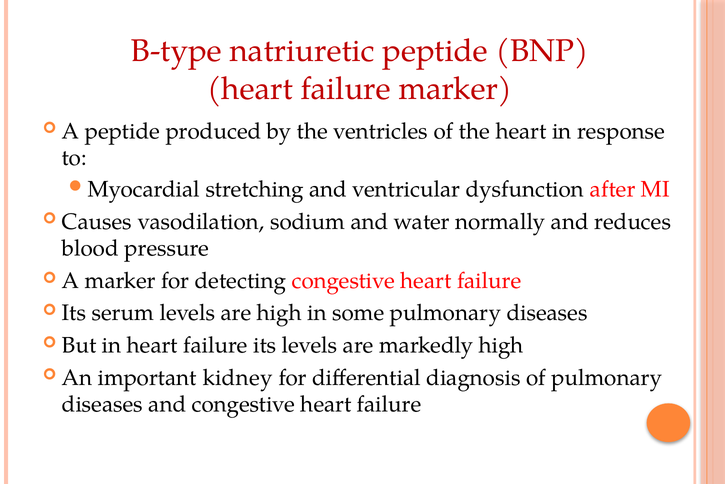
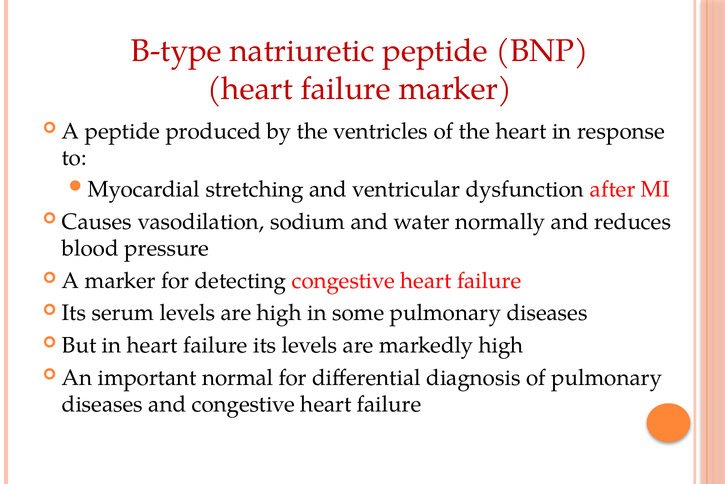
kidney: kidney -> normal
